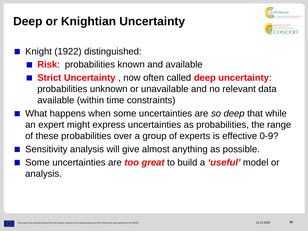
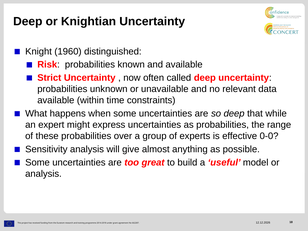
1922: 1922 -> 1960
0-9: 0-9 -> 0-0
